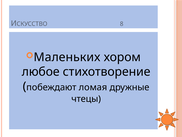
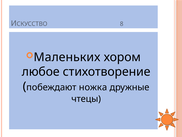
ломая: ломая -> ножка
